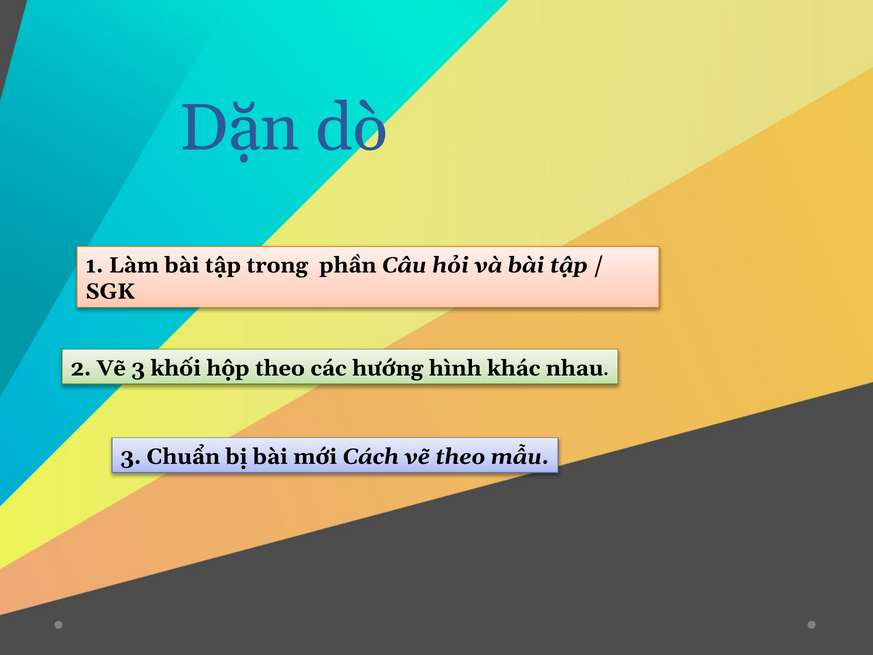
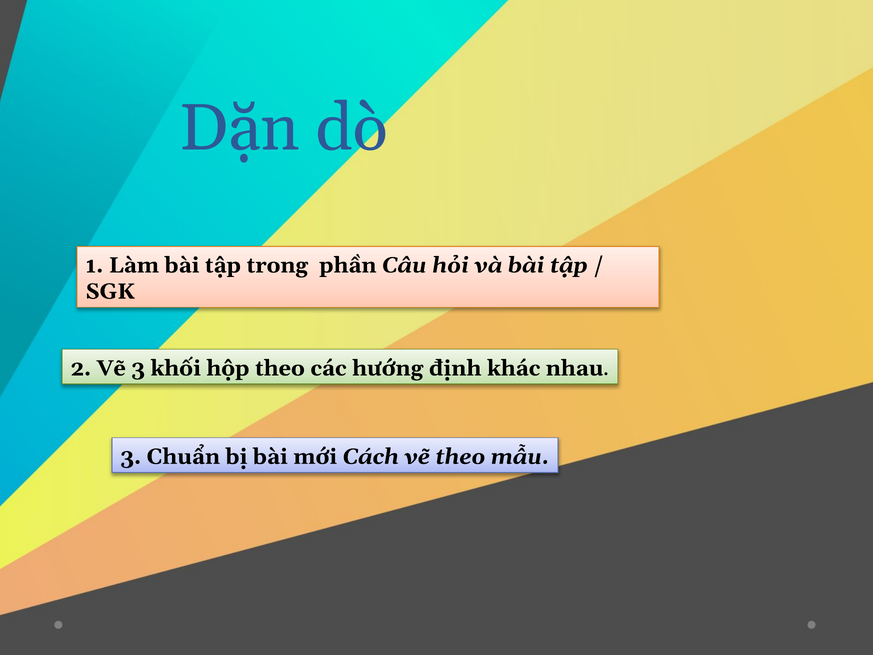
hình: hình -> định
